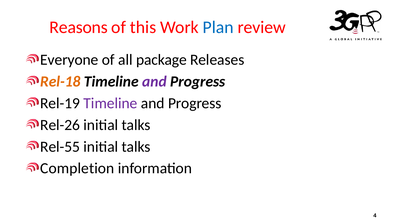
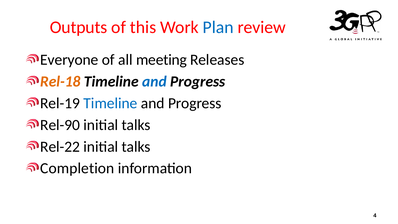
Reasons: Reasons -> Outputs
package: package -> meeting
and at (154, 82) colour: purple -> blue
Timeline at (110, 103) colour: purple -> blue
Rel-26: Rel-26 -> Rel-90
Rel-55: Rel-55 -> Rel-22
